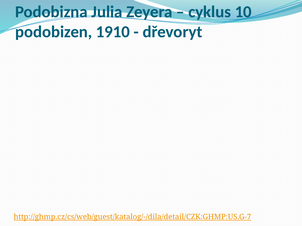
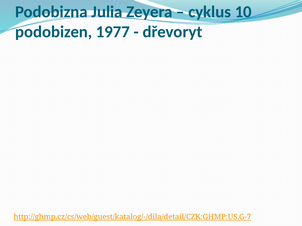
1910: 1910 -> 1977
